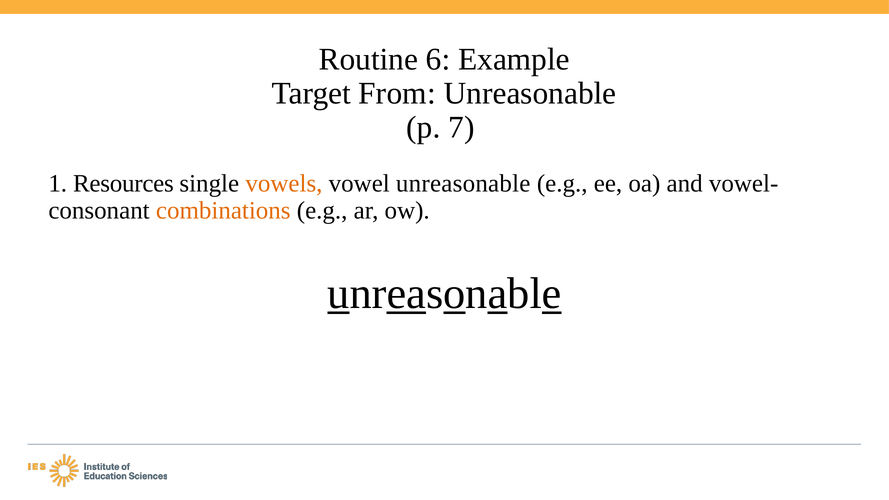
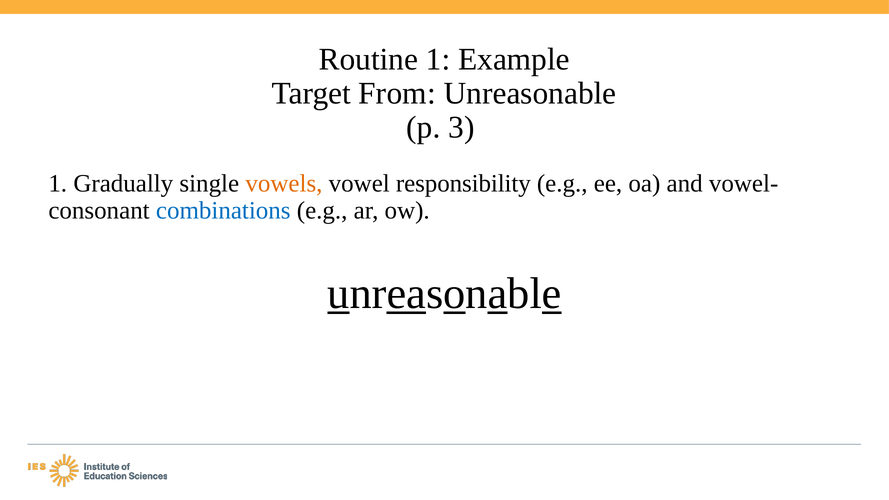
Routine 6: 6 -> 1
7: 7 -> 3
Resources: Resources -> Gradually
vowel unreasonable: unreasonable -> responsibility
combinations colour: orange -> blue
